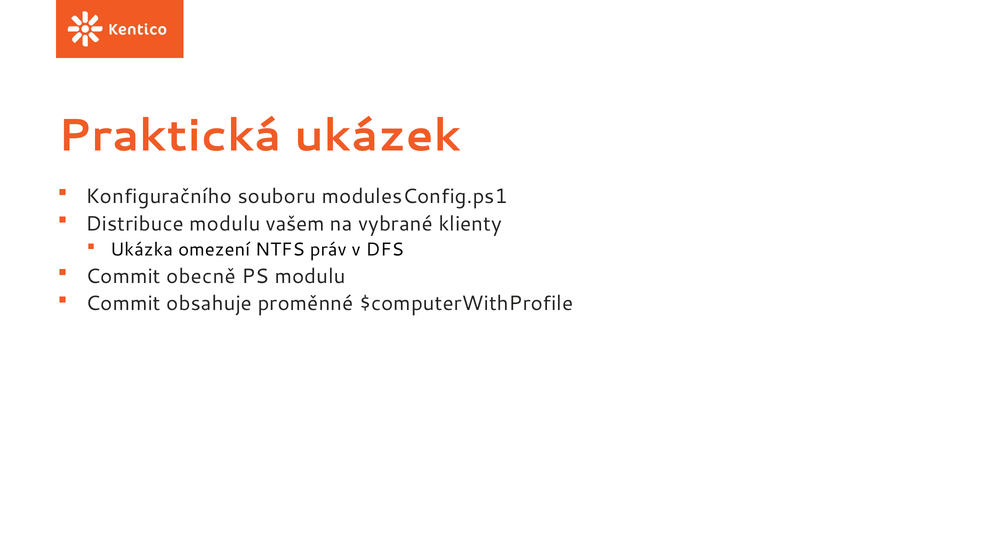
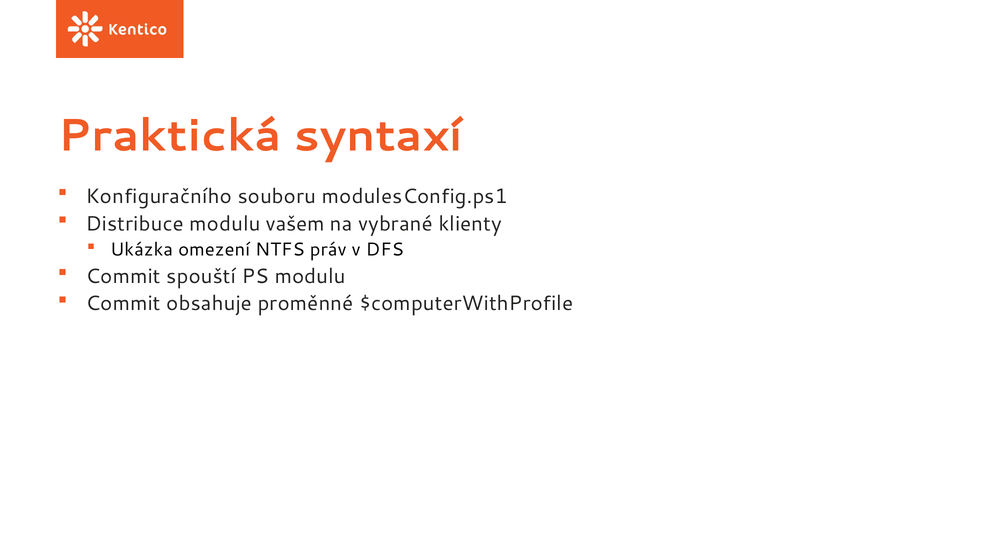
ukázek: ukázek -> syntaxí
obecně: obecně -> spouští
